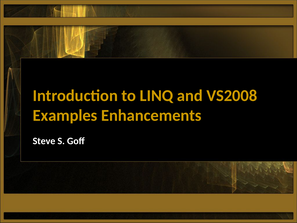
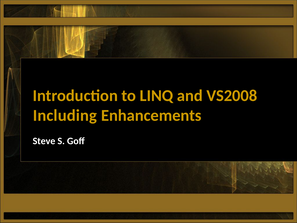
Examples: Examples -> Including
